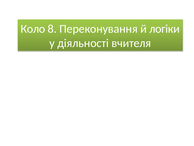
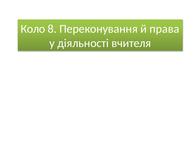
логіки: логіки -> права
